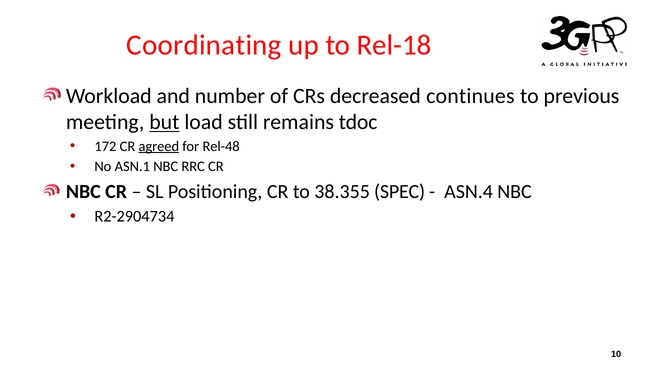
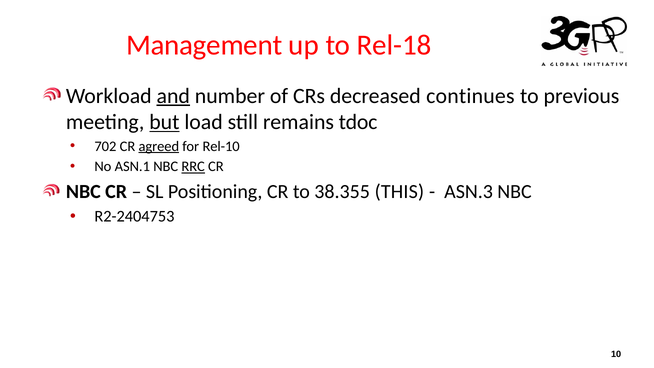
Coordinating: Coordinating -> Management
and underline: none -> present
172: 172 -> 702
Rel-48: Rel-48 -> Rel-10
RRC underline: none -> present
SPEC: SPEC -> THIS
ASN.4: ASN.4 -> ASN.3
R2-2904734: R2-2904734 -> R2-2404753
